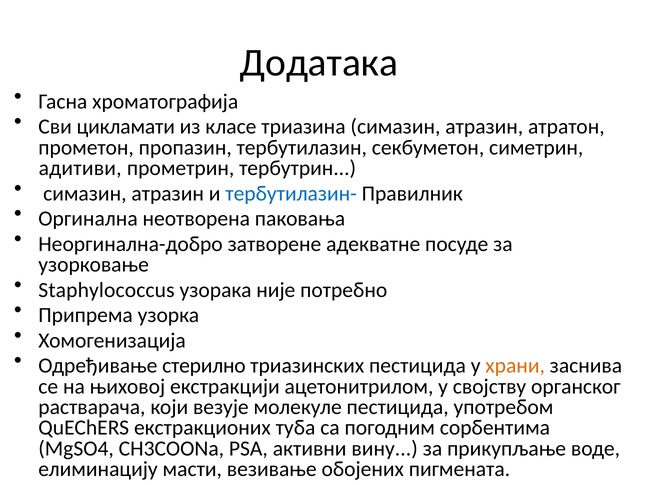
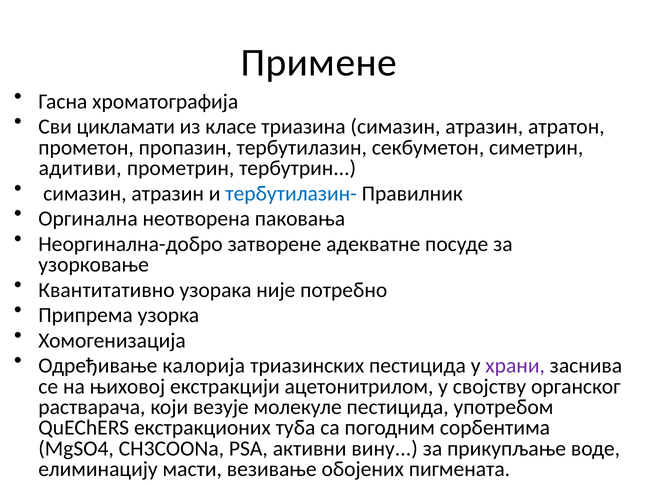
Додатака: Додатака -> Примене
Staphylococcus: Staphylococcus -> Квантитативно
стерилно: стерилно -> калорија
храни colour: orange -> purple
